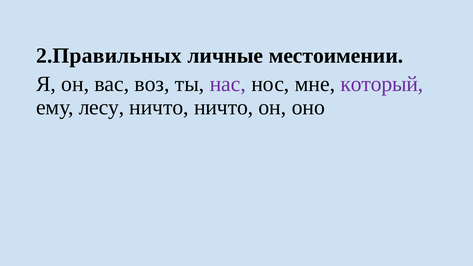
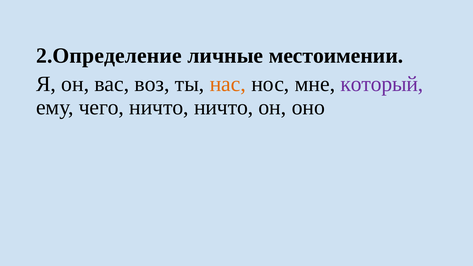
2.Правильных: 2.Правильных -> 2.Определение
нас colour: purple -> orange
лесу: лесу -> чего
